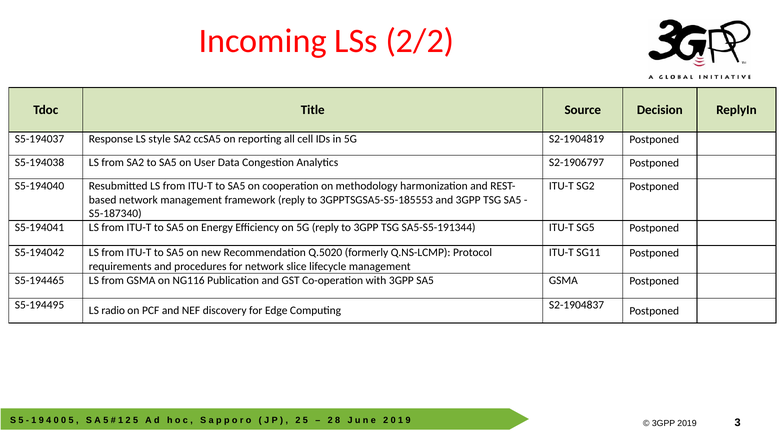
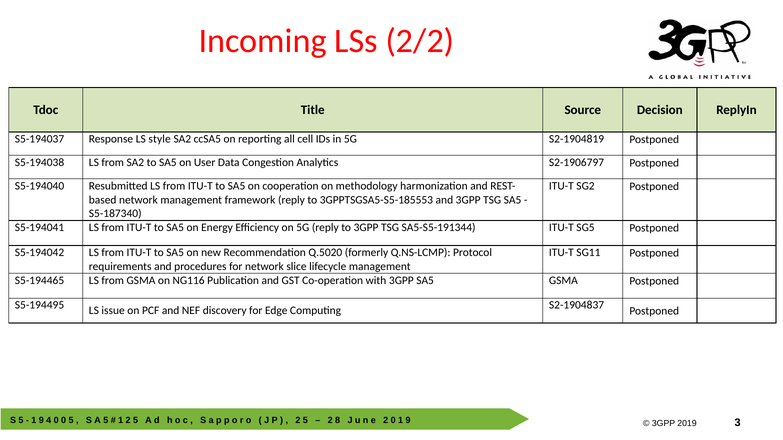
radio: radio -> issue
